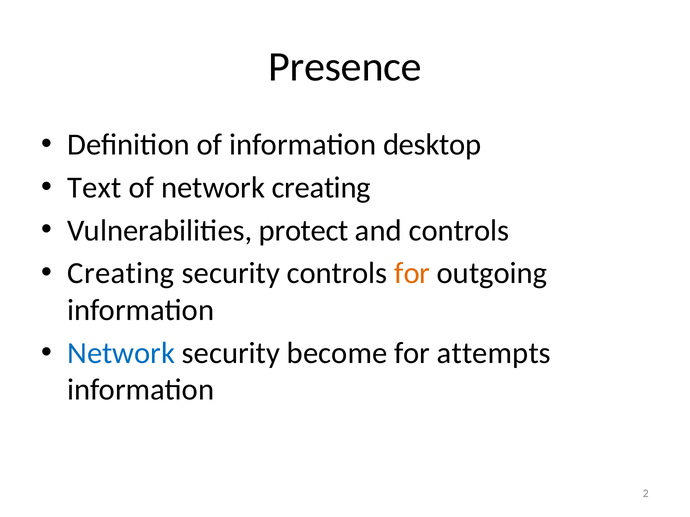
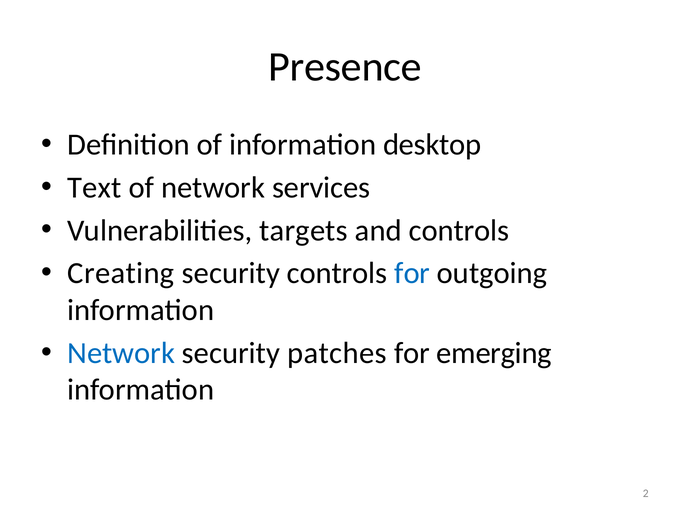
network creating: creating -> services
protect: protect -> targets
for at (412, 274) colour: orange -> blue
become: become -> patches
attempts: attempts -> emerging
